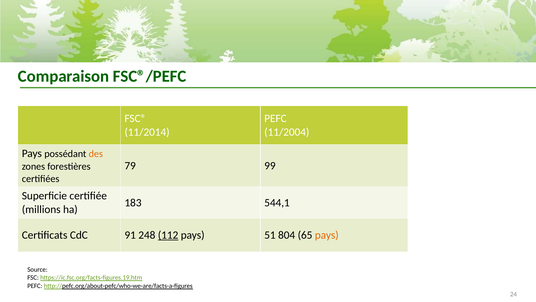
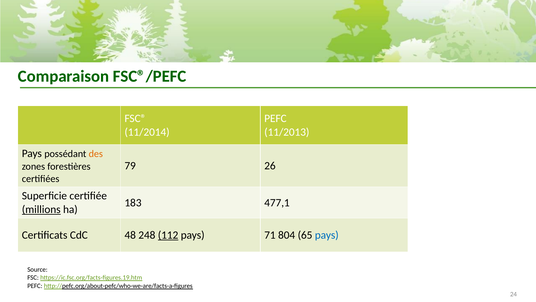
11/2004: 11/2004 -> 11/2013
99: 99 -> 26
544,1: 544,1 -> 477,1
millions underline: none -> present
91: 91 -> 48
51: 51 -> 71
pays at (327, 235) colour: orange -> blue
